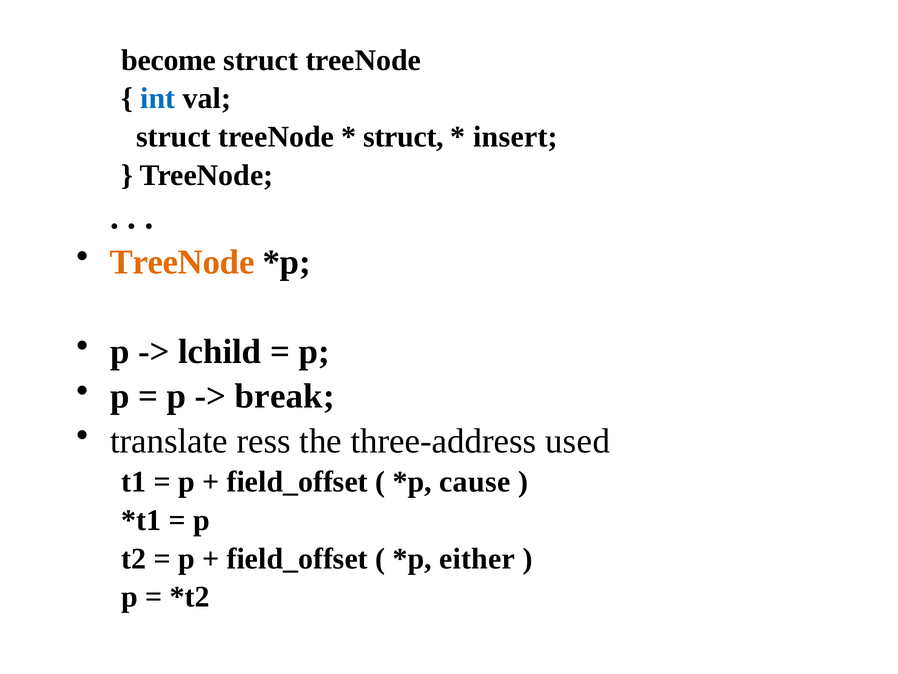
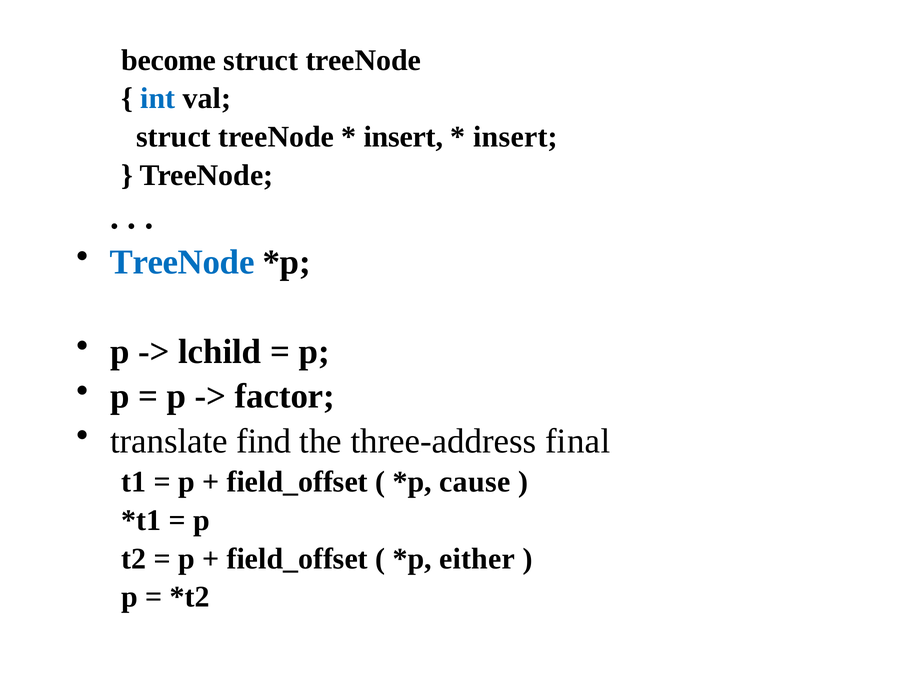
struct at (404, 137): struct -> insert
TreeNode at (182, 262) colour: orange -> blue
break: break -> factor
ress: ress -> find
used: used -> final
